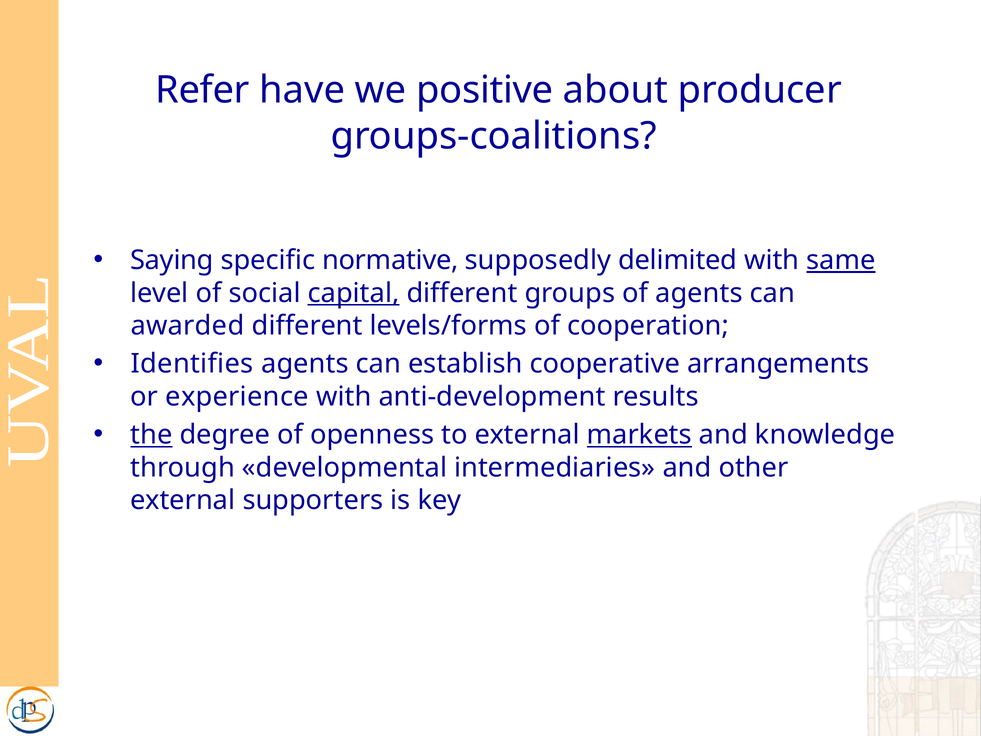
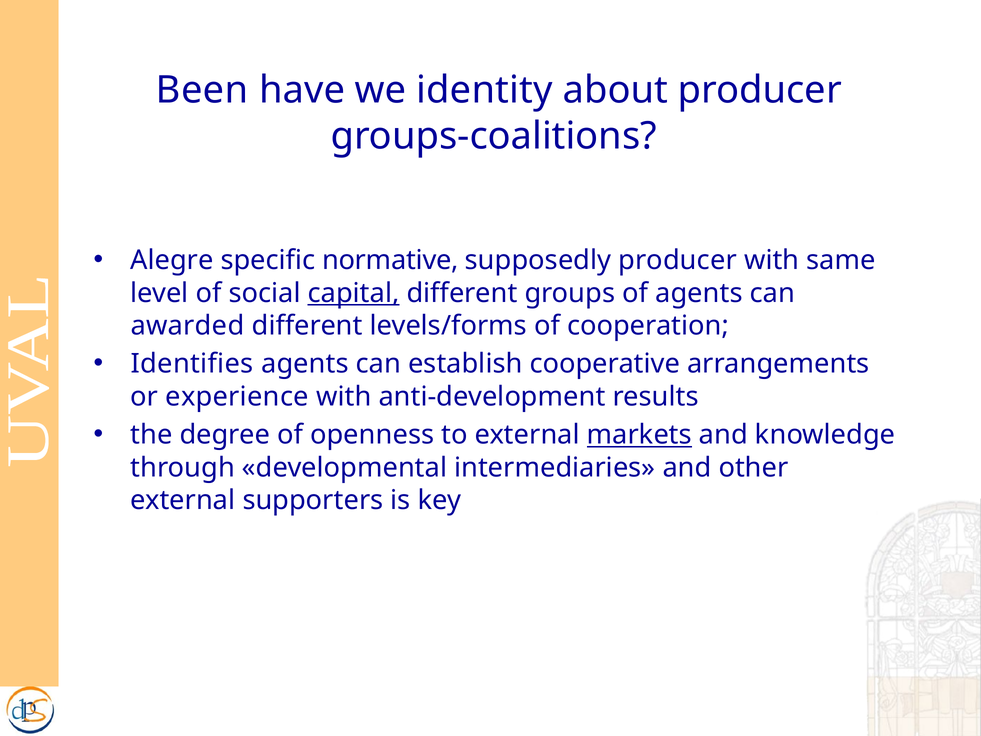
Refer: Refer -> Been
positive: positive -> identity
Saying: Saying -> Alegre
supposedly delimited: delimited -> producer
same underline: present -> none
the underline: present -> none
